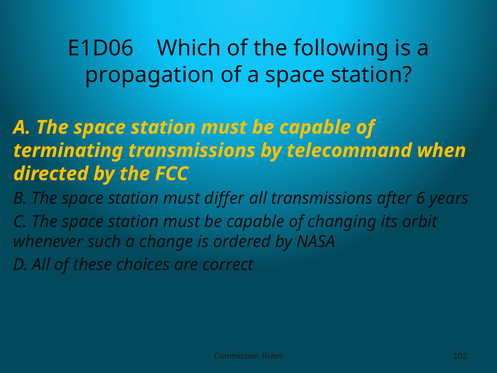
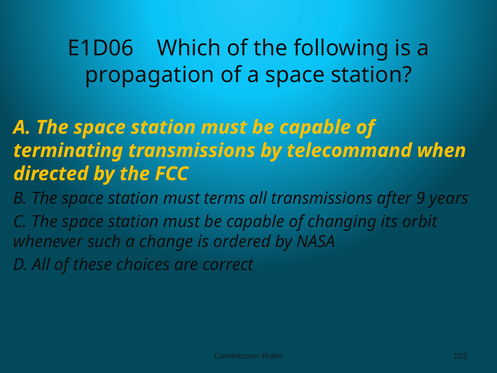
differ: differ -> terms
6: 6 -> 9
